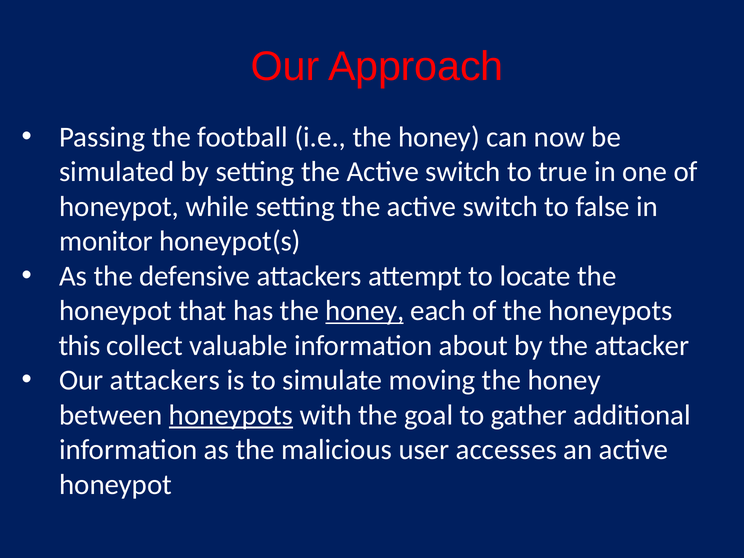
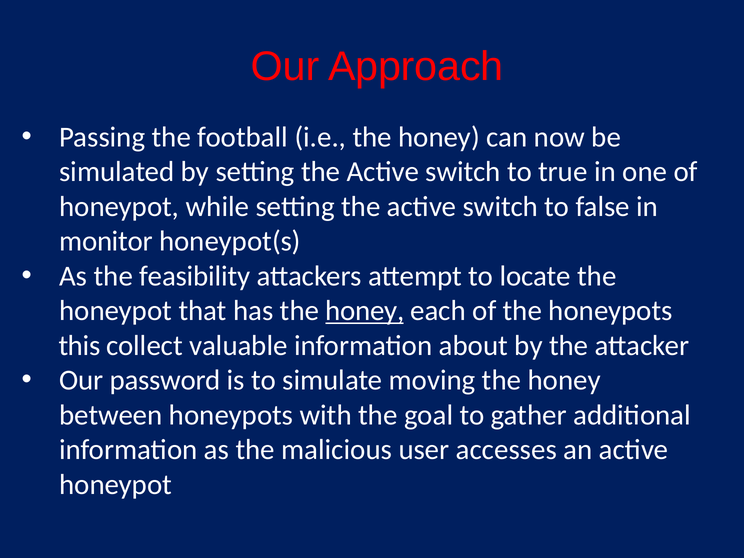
defensive: defensive -> feasibility
Our attackers: attackers -> password
honeypots at (231, 415) underline: present -> none
